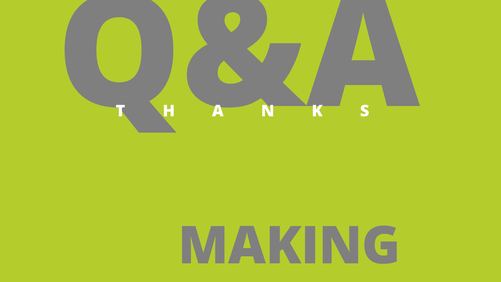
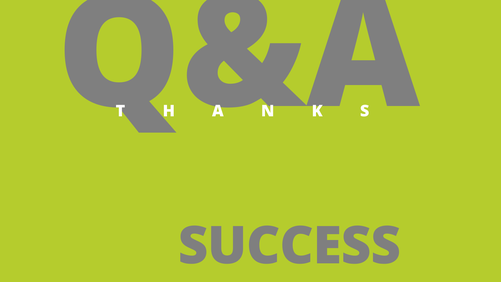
MAKING: MAKING -> SUCCESS
